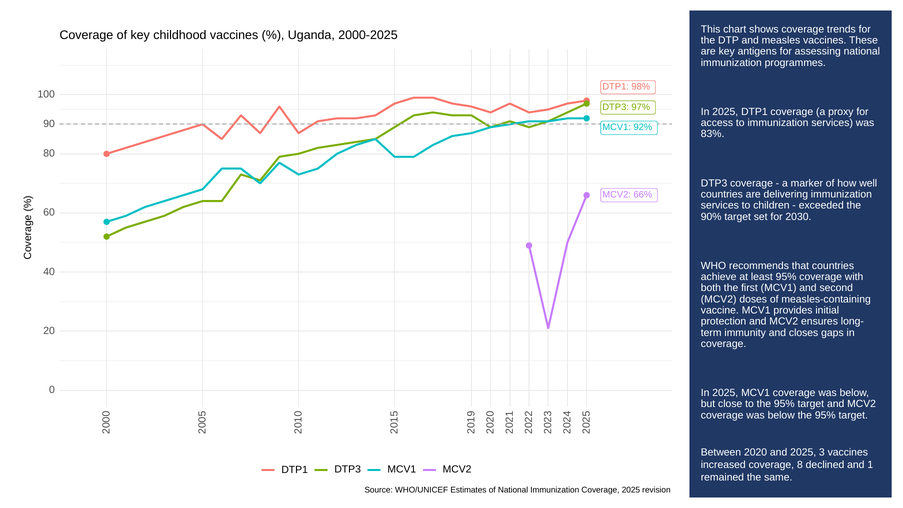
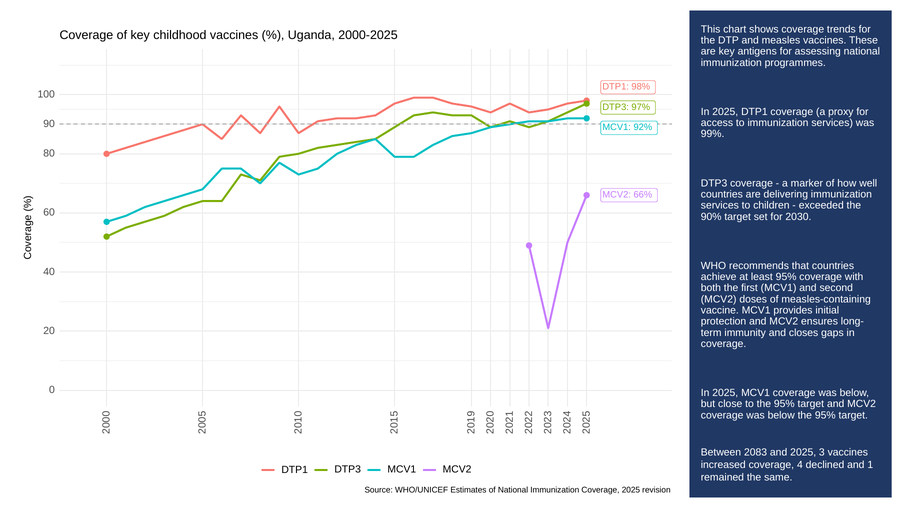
83%: 83% -> 99%
2020: 2020 -> 2083
coverage 8: 8 -> 4
